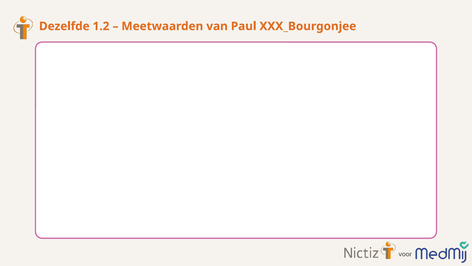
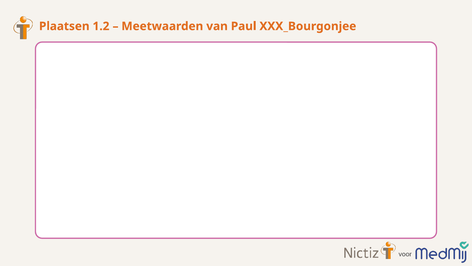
Dezelfde: Dezelfde -> Plaatsen
